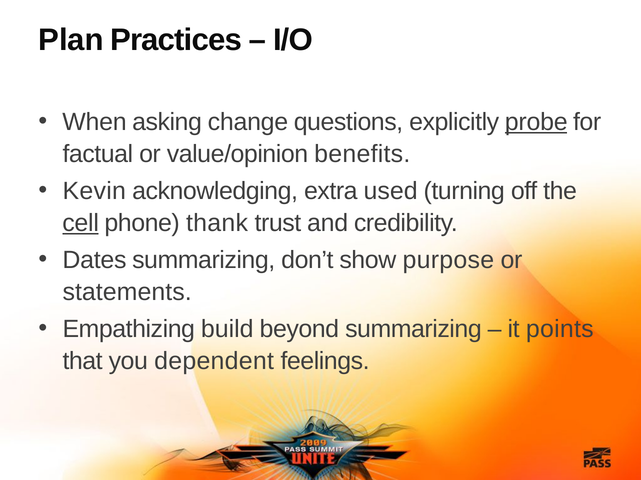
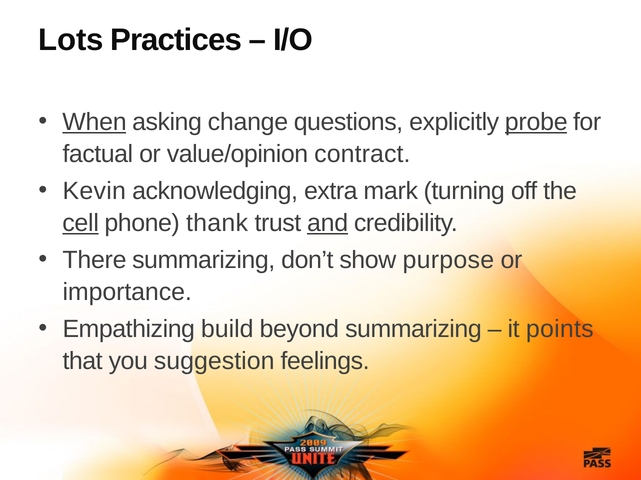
Plan: Plan -> Lots
When underline: none -> present
benefits: benefits -> contract
used: used -> mark
and underline: none -> present
Dates: Dates -> There
statements: statements -> importance
dependent: dependent -> suggestion
